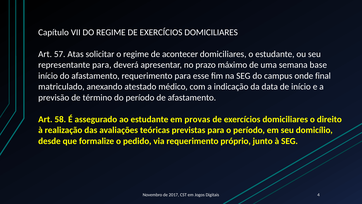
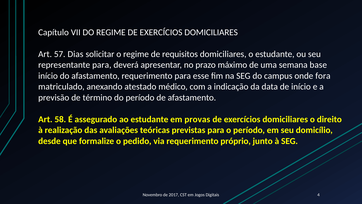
Atas: Atas -> Dias
acontecer: acontecer -> requisitos
final: final -> fora
